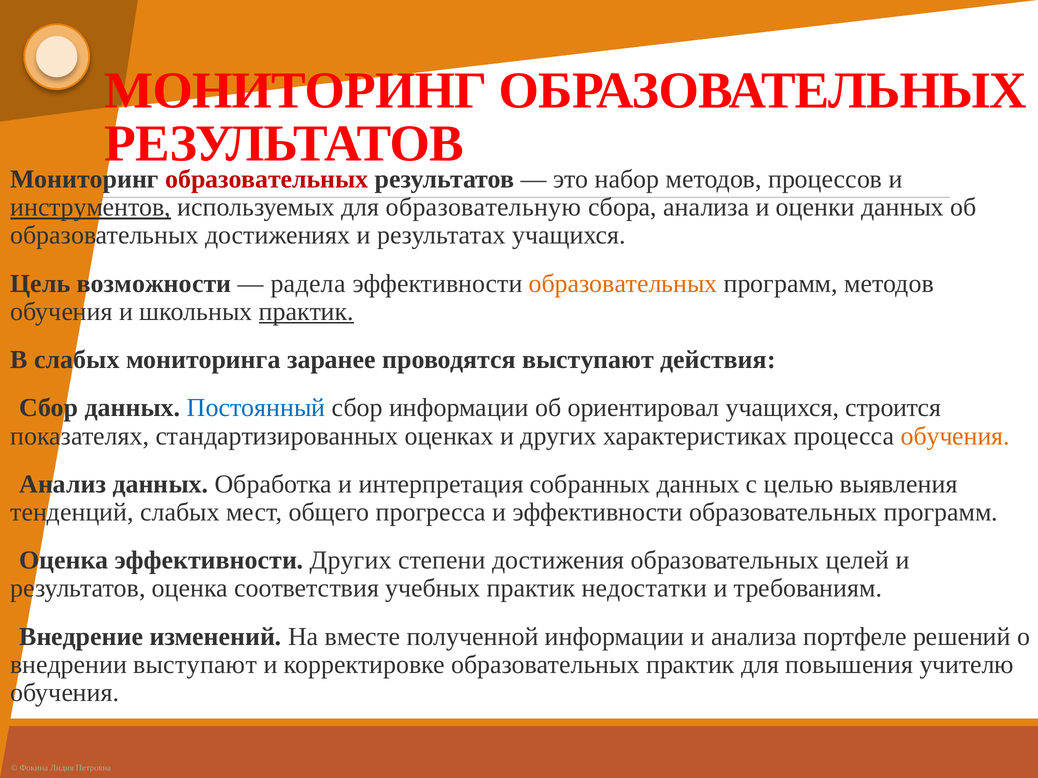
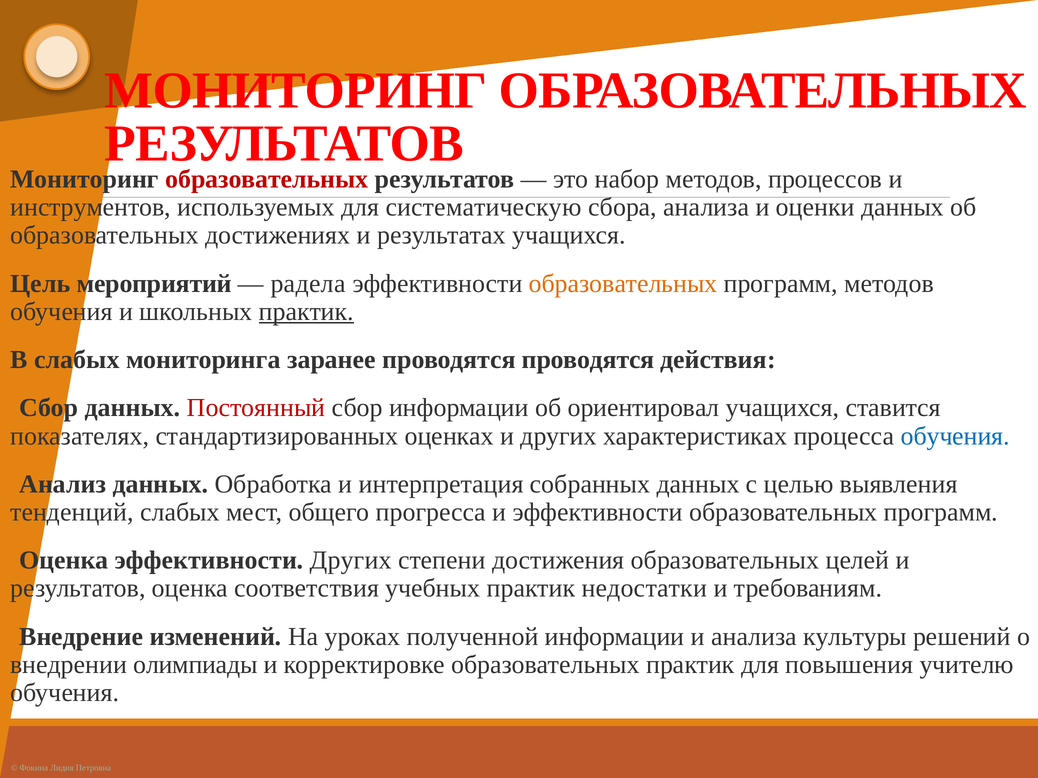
инструментов underline: present -> none
образовательную: образовательную -> систематическую
возможности: возможности -> мероприятий
проводятся выступают: выступают -> проводятся
Постоянный colour: blue -> red
строится: строится -> ставится
обучения at (955, 436) colour: orange -> blue
вместе: вместе -> уроках
портфеле: портфеле -> культуры
внедрении выступают: выступают -> олимпиады
